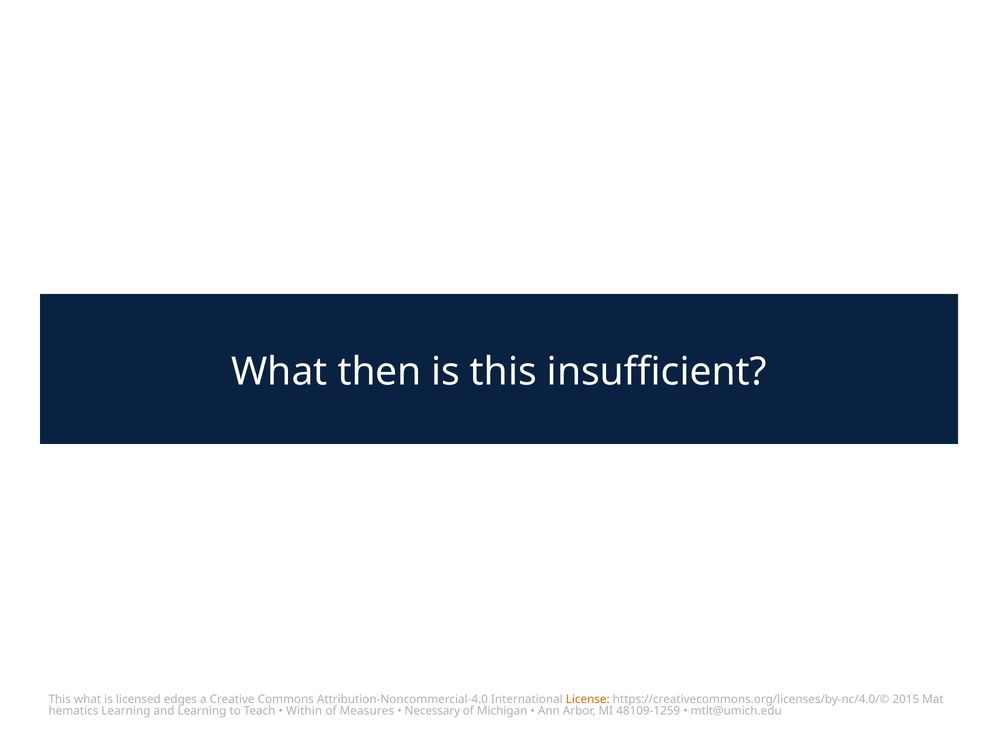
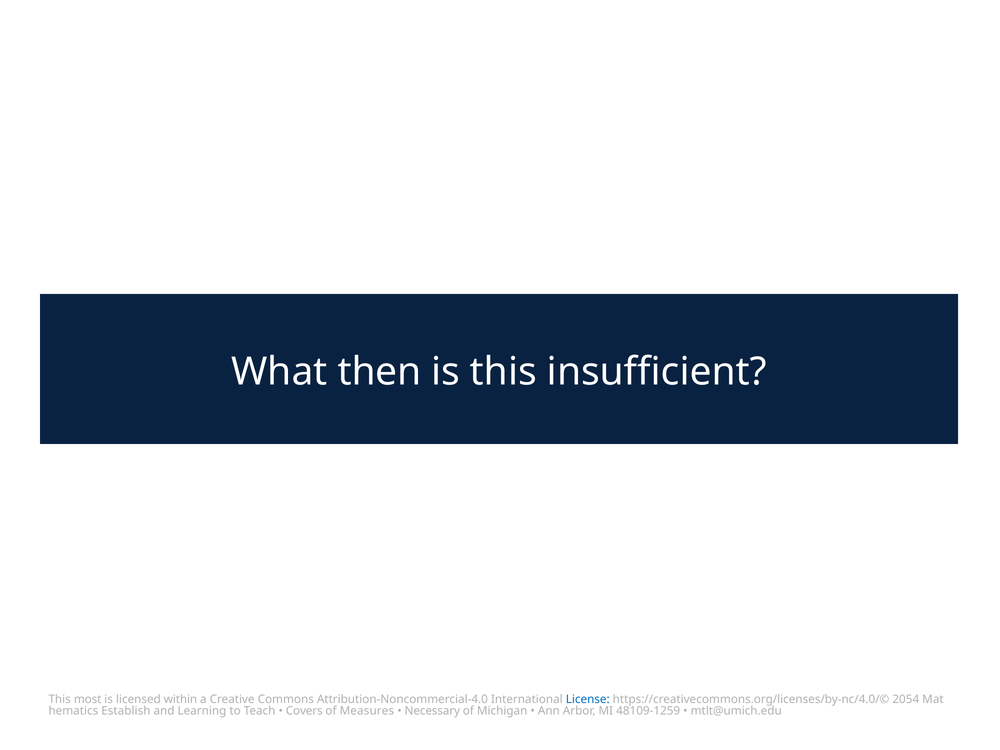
This what: what -> most
edges: edges -> within
License colour: orange -> blue
2015: 2015 -> 2054
Learning at (126, 711): Learning -> Establish
Within: Within -> Covers
